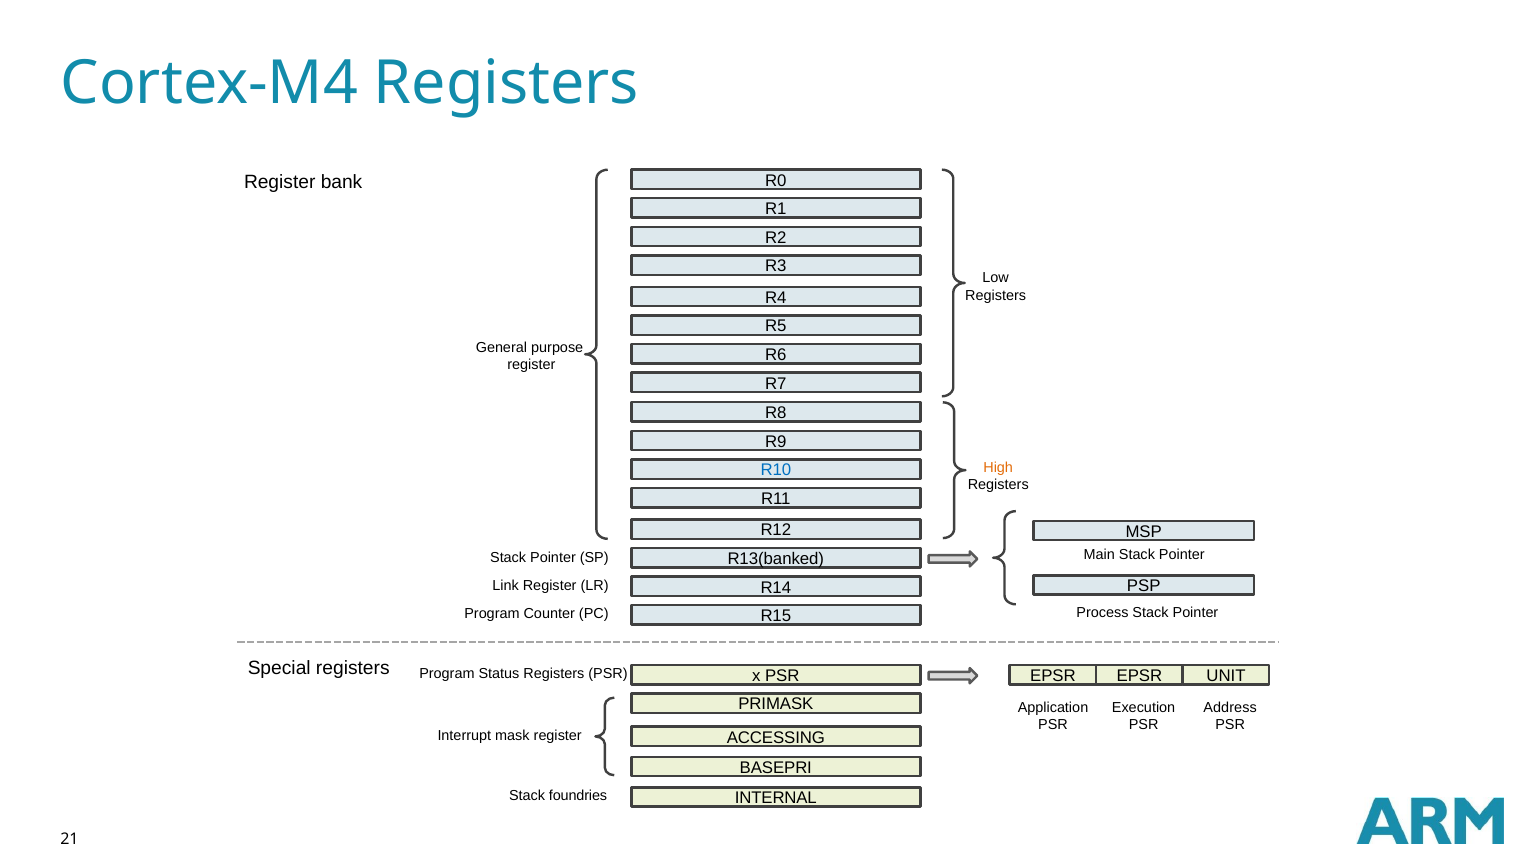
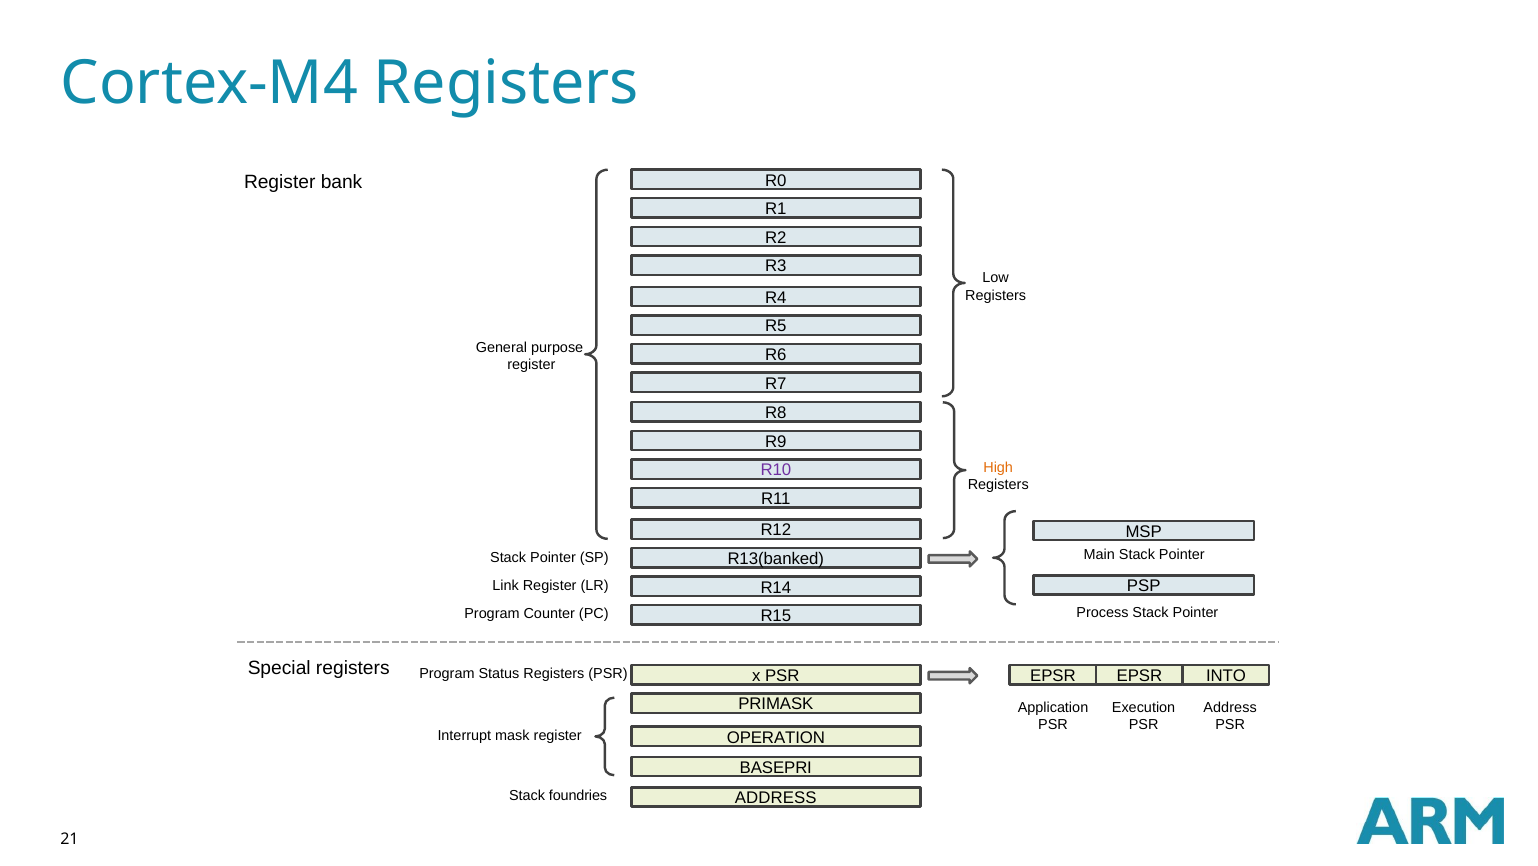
R10 colour: blue -> purple
UNIT: UNIT -> INTO
ACCESSING: ACCESSING -> OPERATION
INTERNAL at (776, 798): INTERNAL -> ADDRESS
